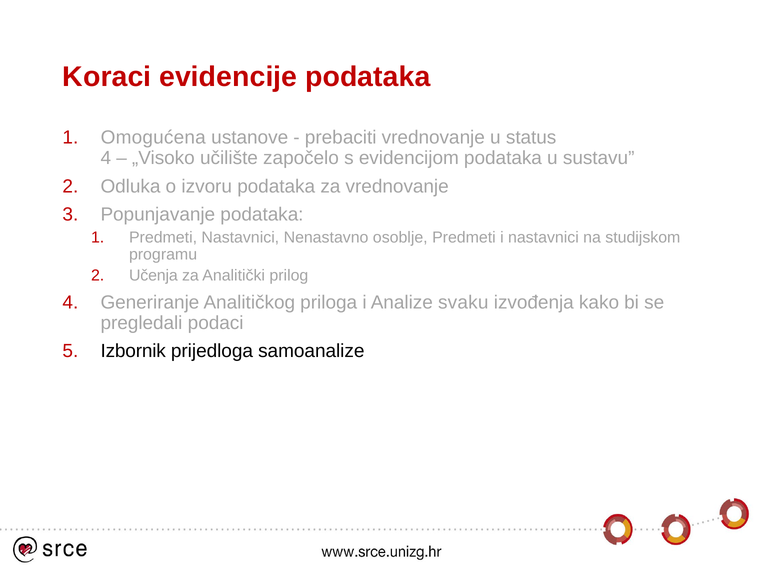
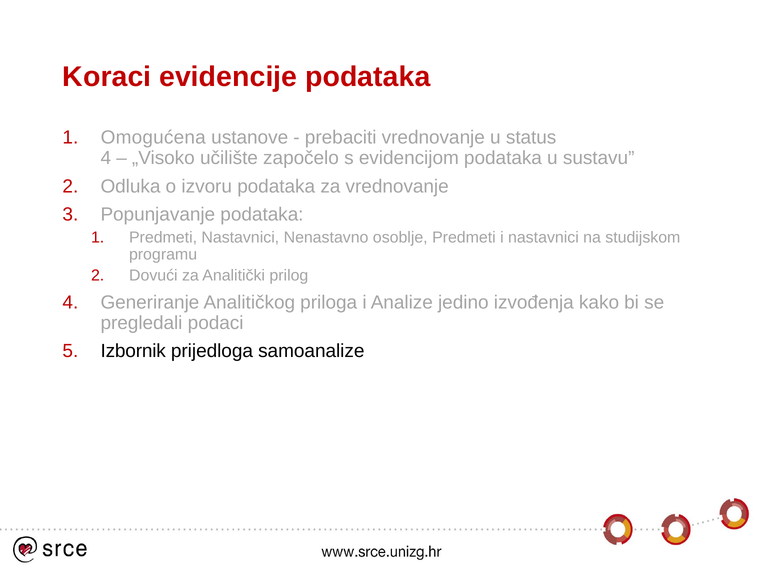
Učenja: Učenja -> Dovući
svaku: svaku -> jedino
